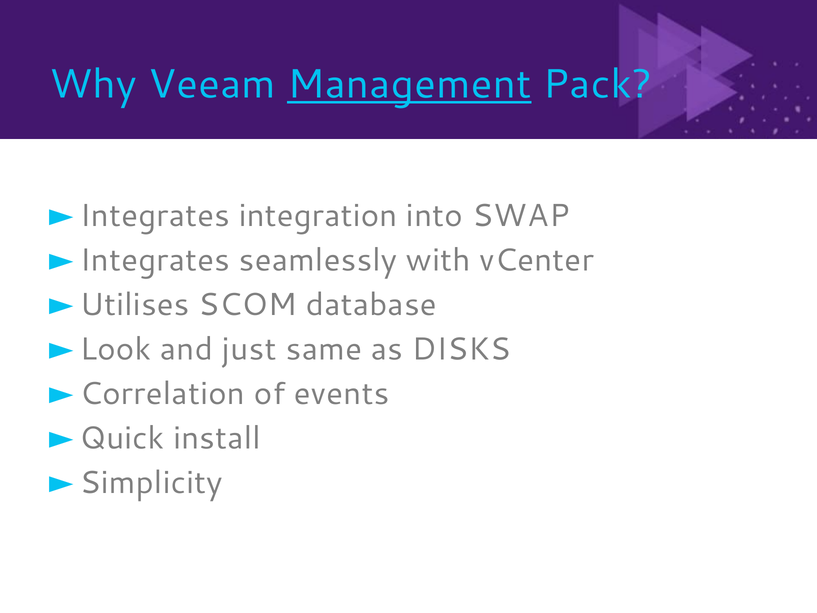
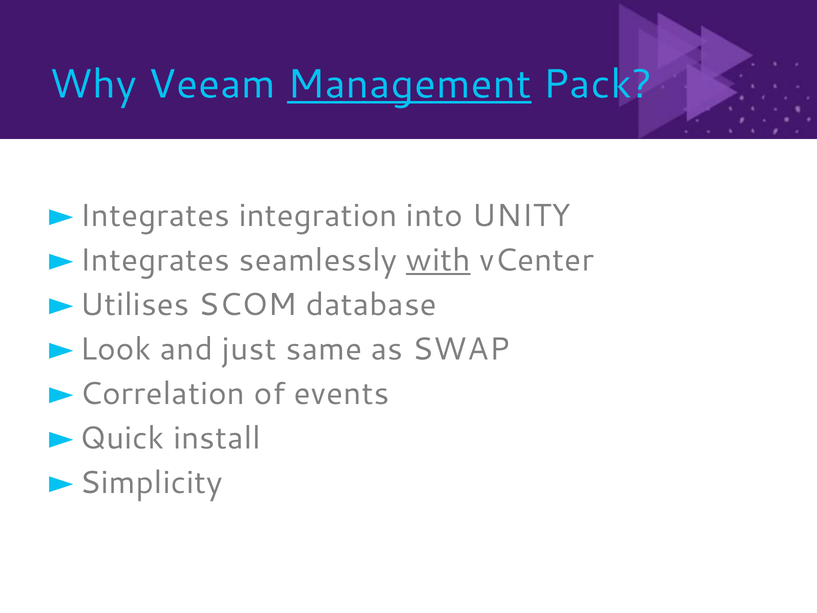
SWAP: SWAP -> UNITY
with underline: none -> present
DISKS: DISKS -> SWAP
